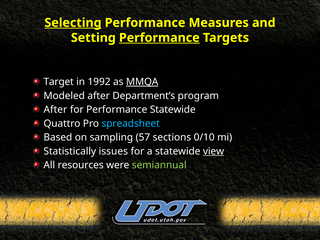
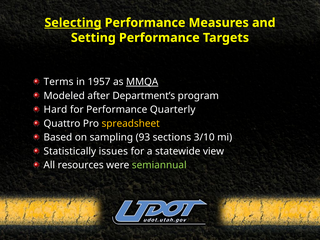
Performance at (159, 38) underline: present -> none
Target: Target -> Terms
1992: 1992 -> 1957
After at (55, 110): After -> Hard
Performance Statewide: Statewide -> Quarterly
spreadsheet colour: light blue -> yellow
57: 57 -> 93
0/10: 0/10 -> 3/10
view underline: present -> none
